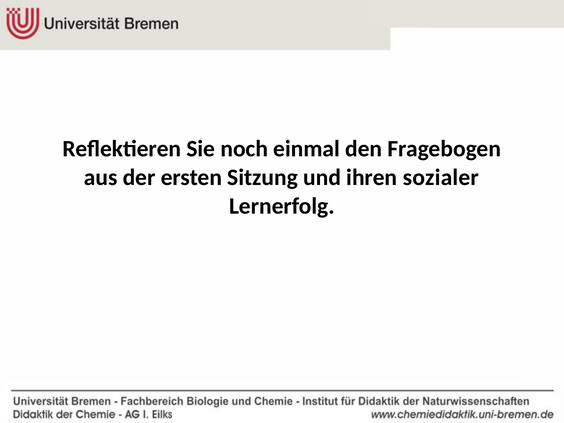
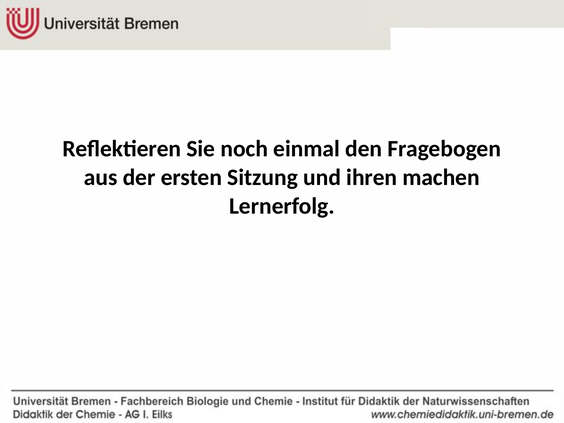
sozialer: sozialer -> machen
